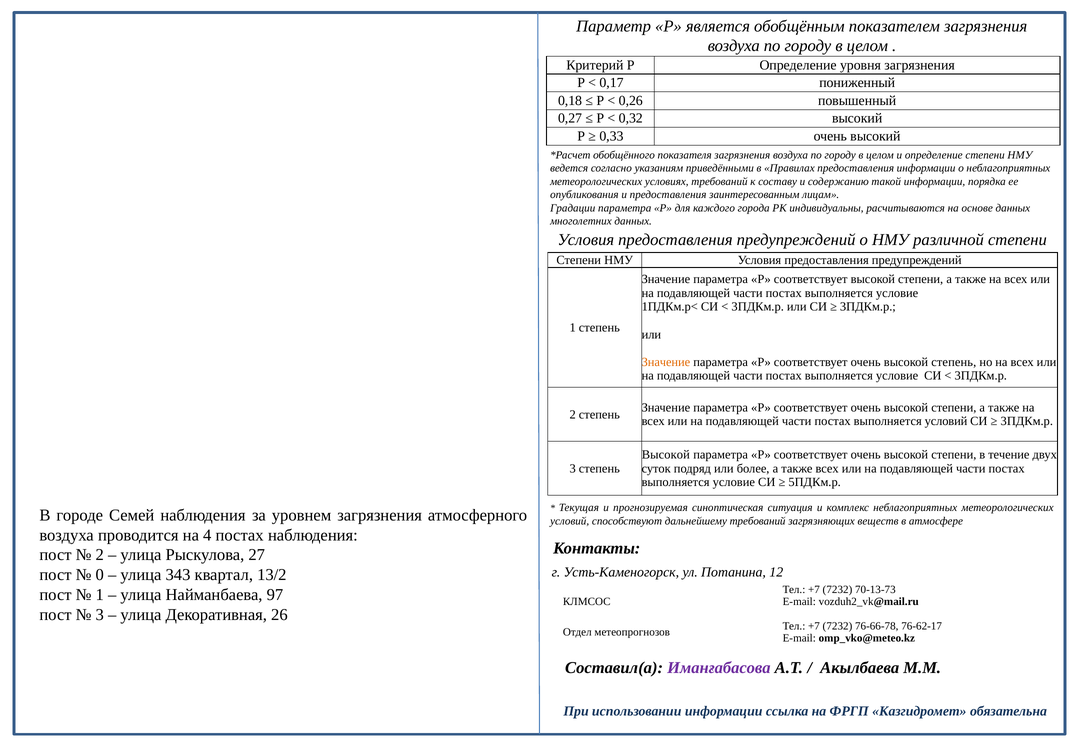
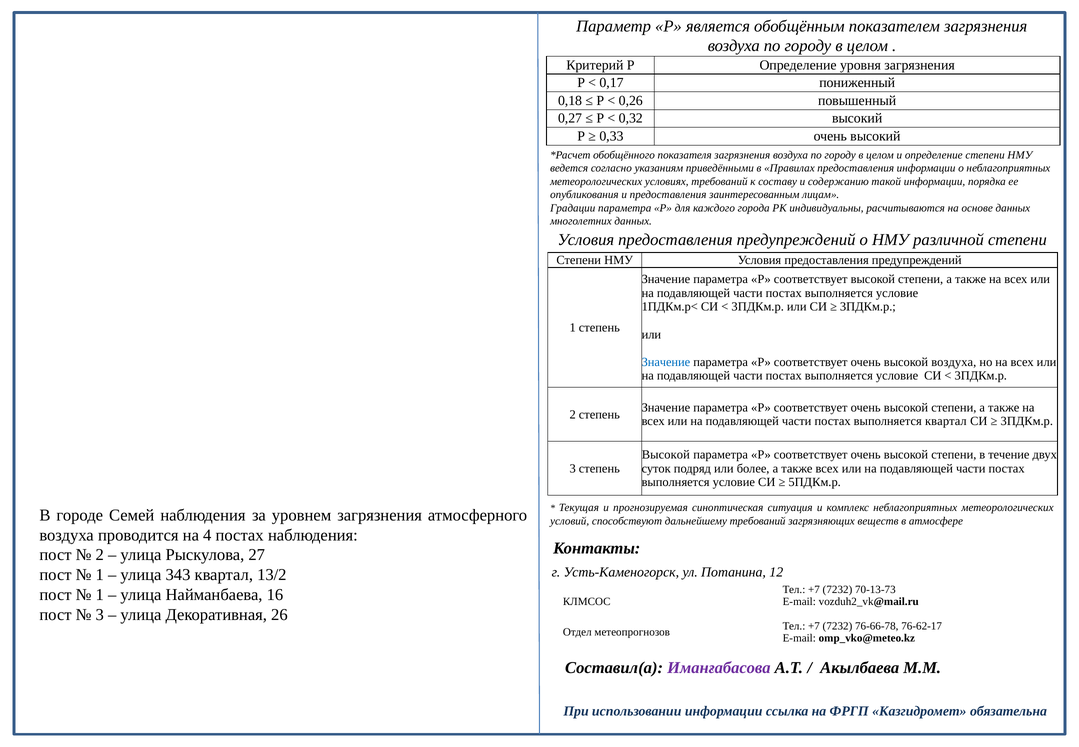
Значение at (666, 362) colour: orange -> blue
высокой степень: степень -> воздуха
выполняется условий: условий -> квартал
0 at (100, 575): 0 -> 1
97: 97 -> 16
